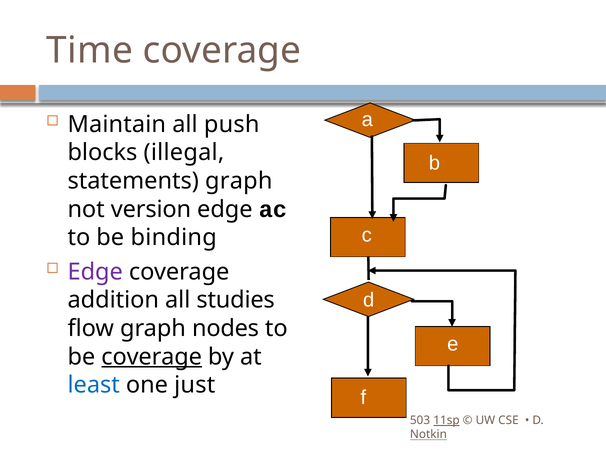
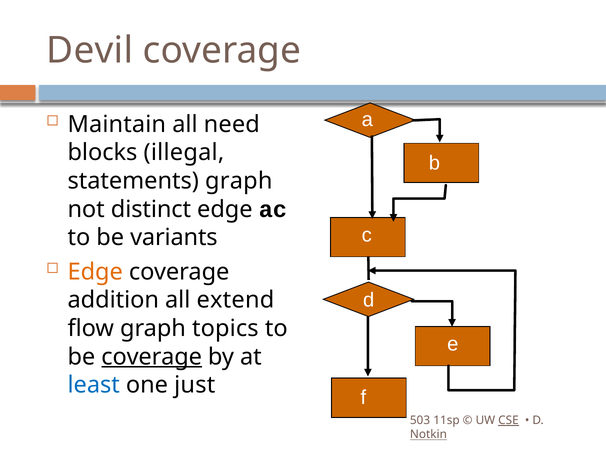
Time: Time -> Devil
push: push -> need
version: version -> distinct
binding: binding -> variants
Edge at (95, 271) colour: purple -> orange
studies: studies -> extend
nodes: nodes -> topics
11sp underline: present -> none
CSE underline: none -> present
